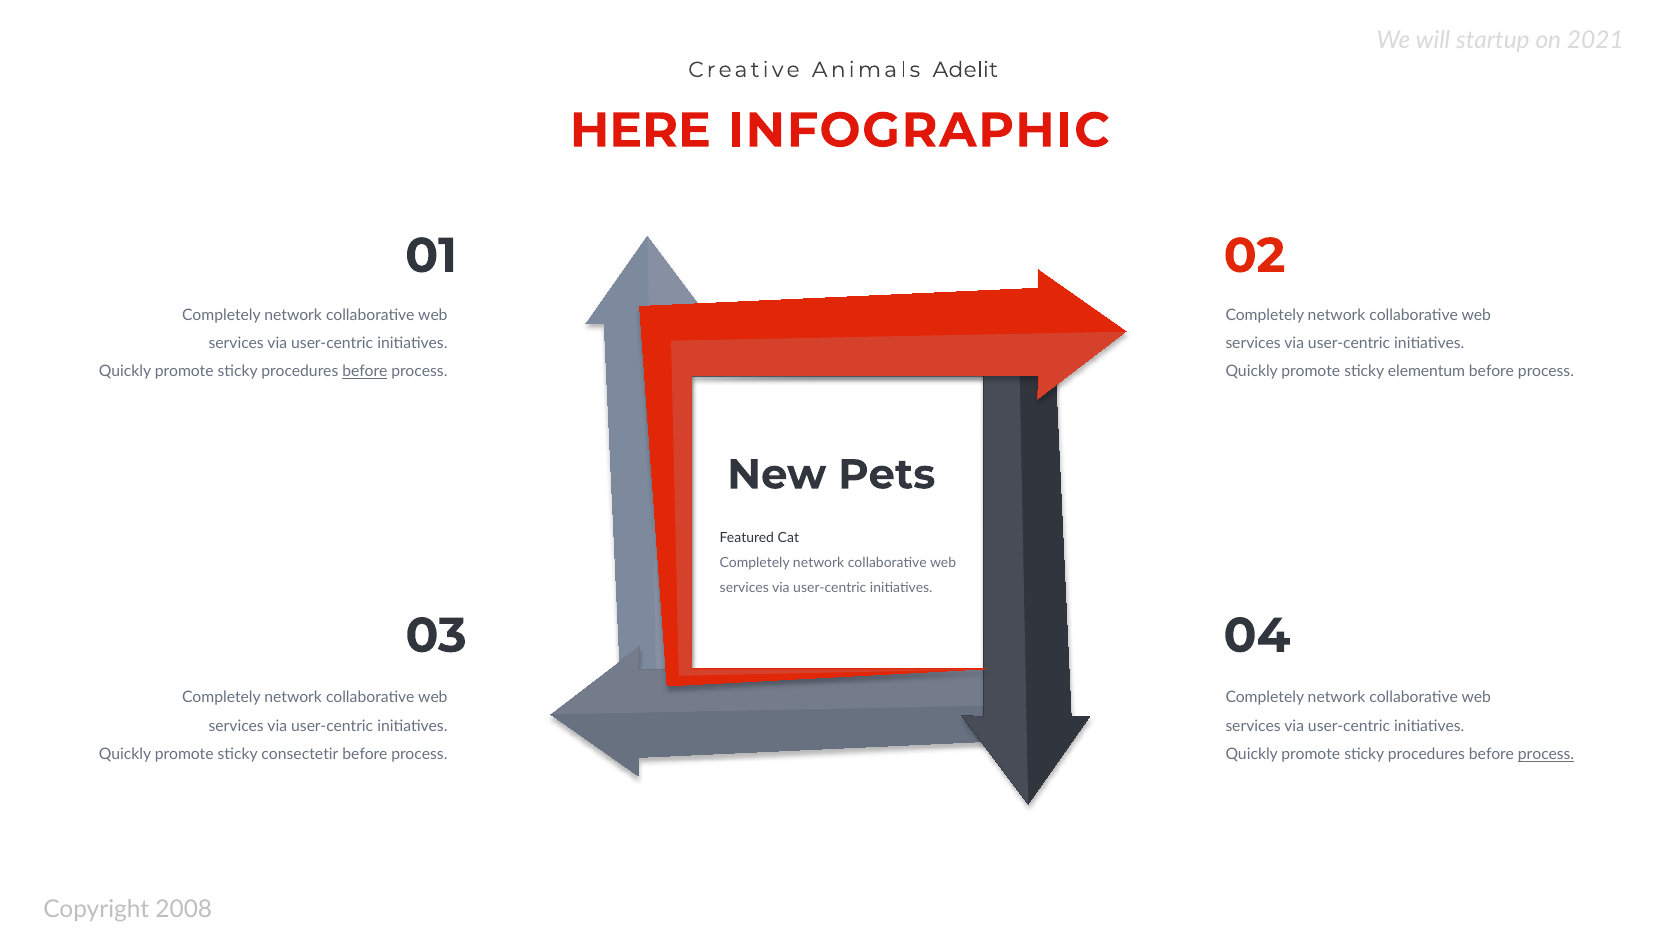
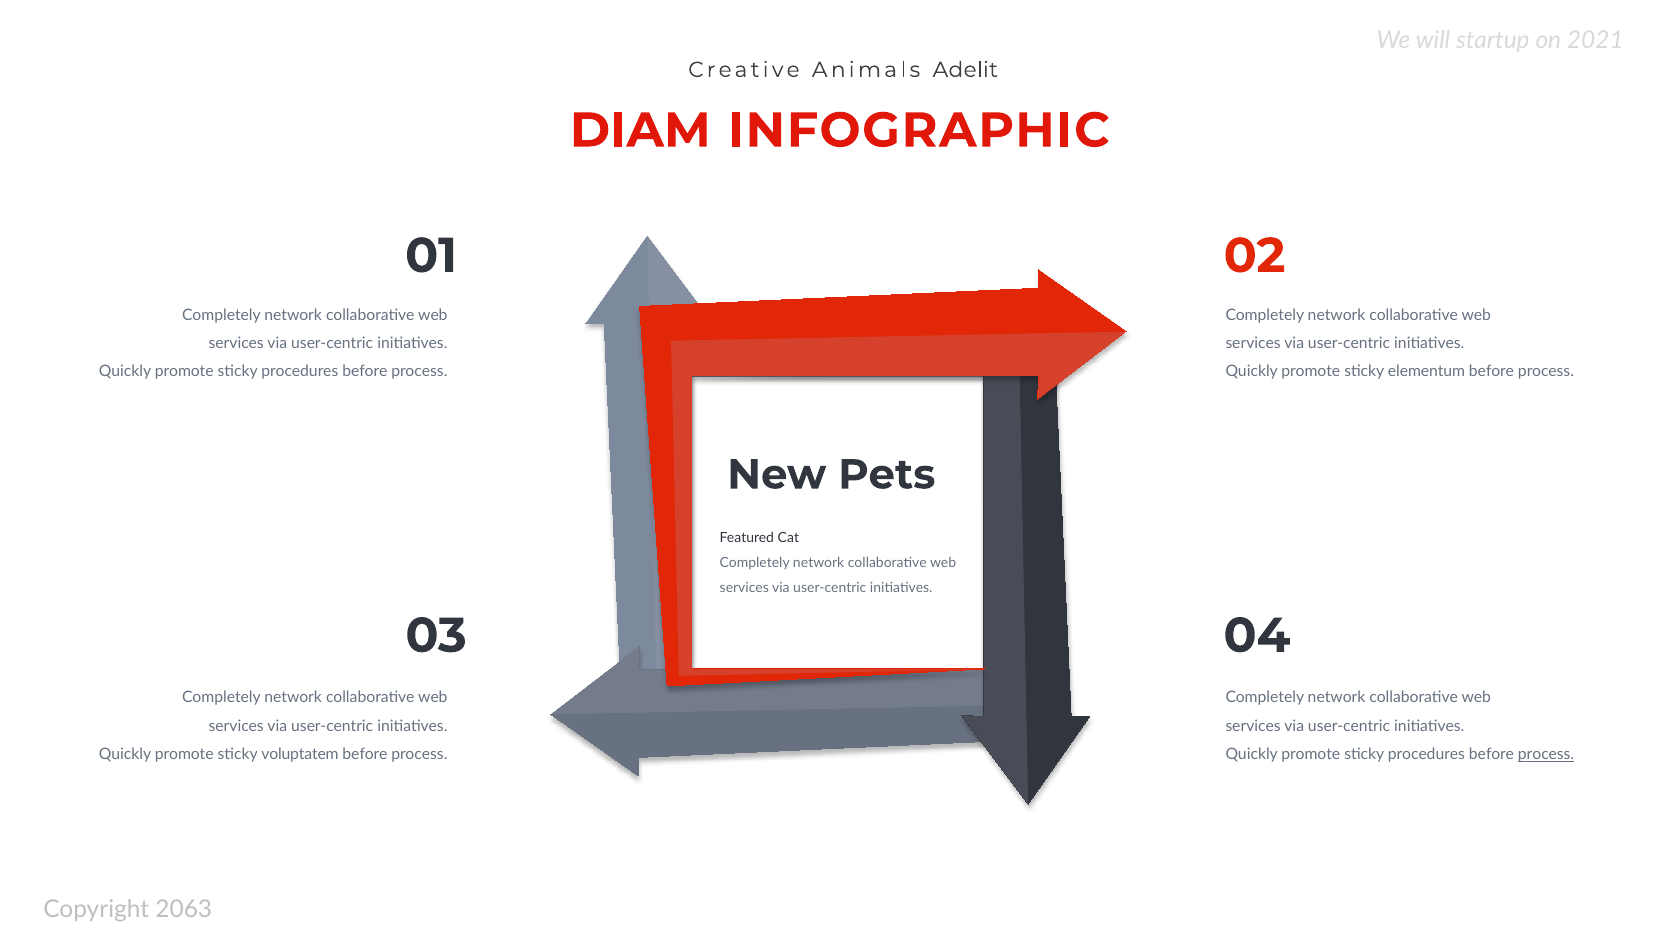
HERE: HERE -> DIAM
before at (365, 372) underline: present -> none
consectetir: consectetir -> voluptatem
2008: 2008 -> 2063
